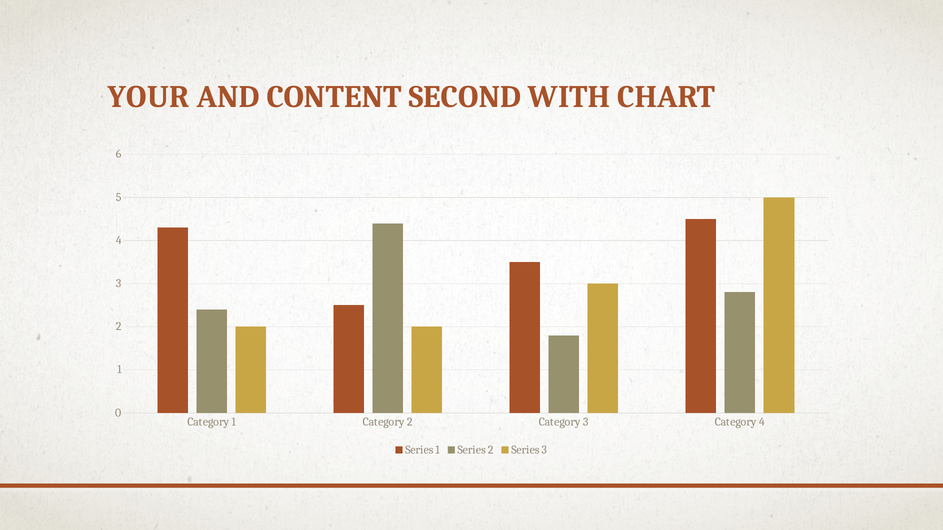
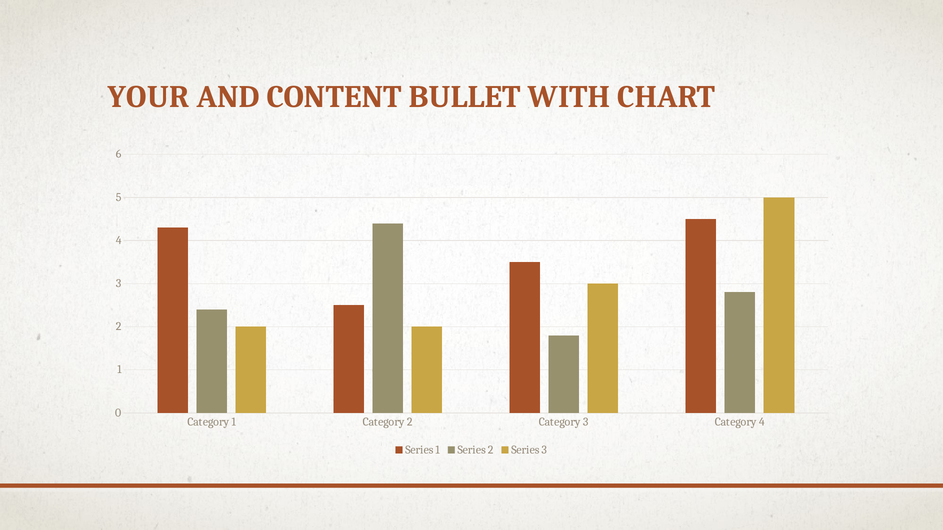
SECOND: SECOND -> BULLET
